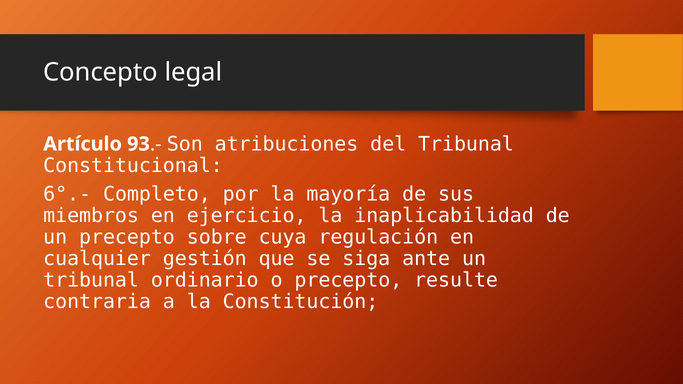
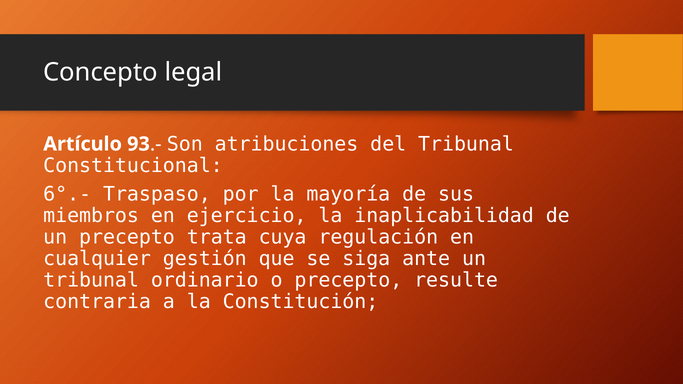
Completo: Completo -> Traspaso
sobre: sobre -> trata
